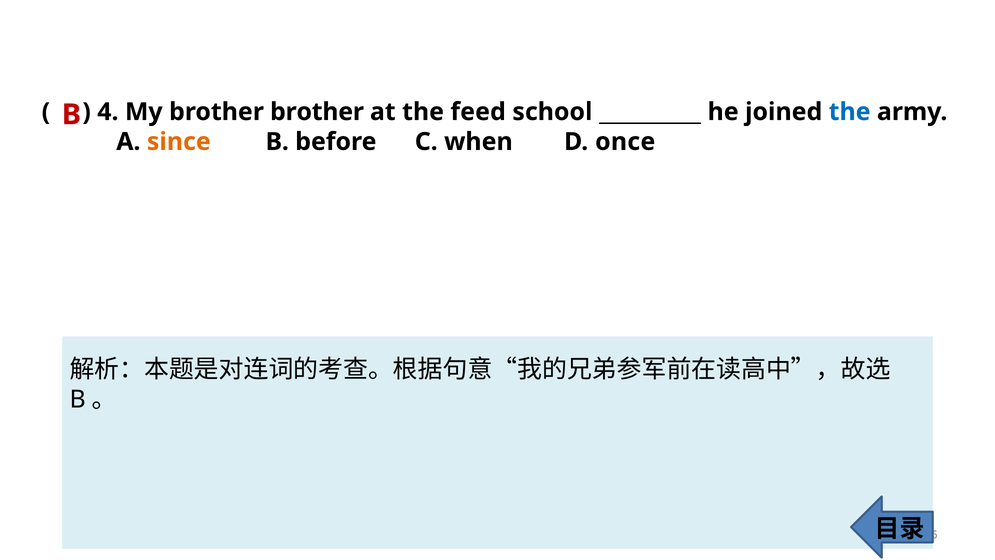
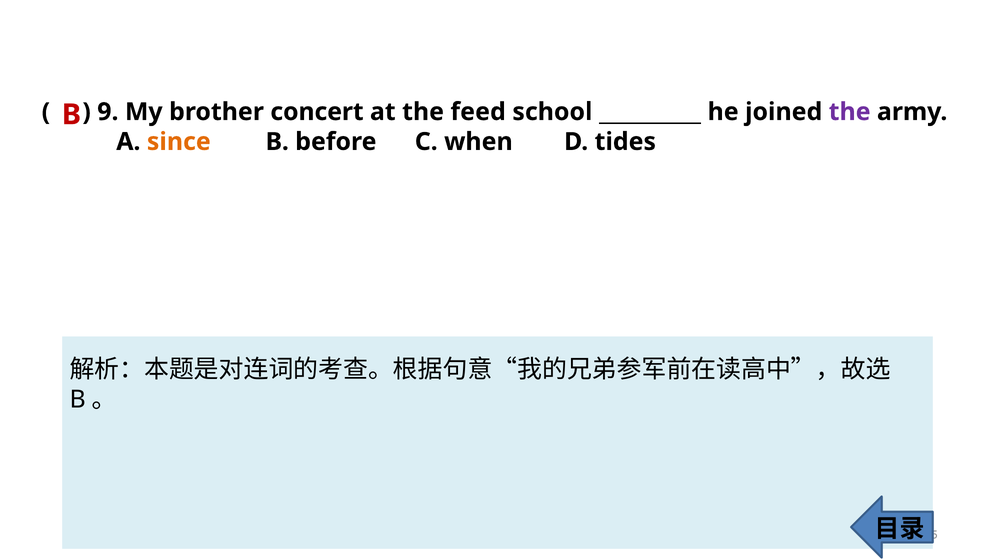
4: 4 -> 9
brother brother: brother -> concert
the at (850, 112) colour: blue -> purple
once: once -> tides
